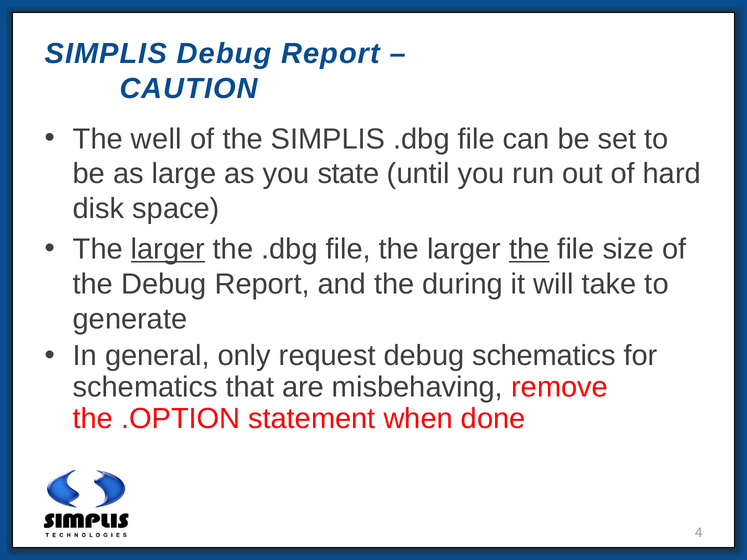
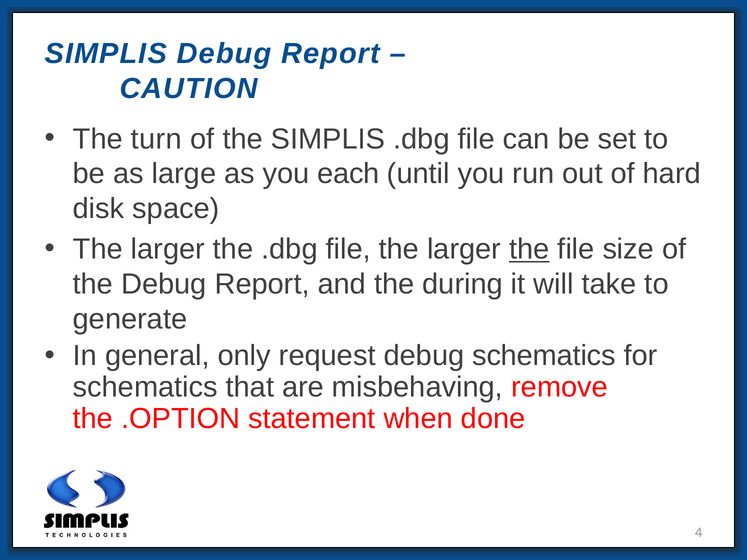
well: well -> turn
state: state -> each
larger at (168, 249) underline: present -> none
